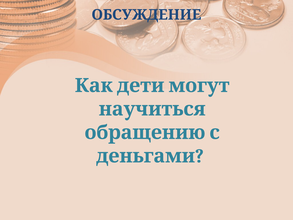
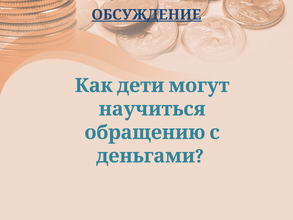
ОБСУЖДЕНИЕ underline: none -> present
